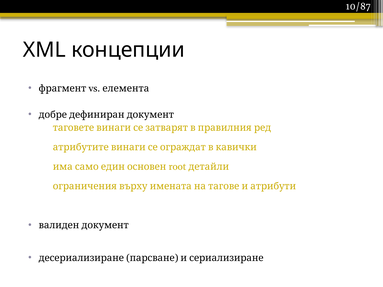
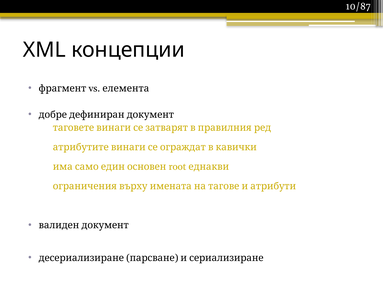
детайли: детайли -> еднакви
